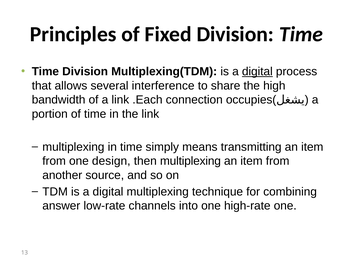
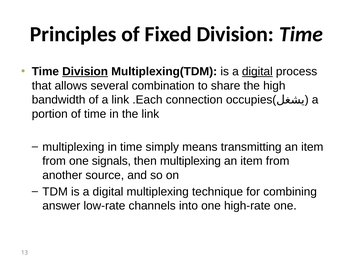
Division at (85, 71) underline: none -> present
interference: interference -> combination
design: design -> signals
